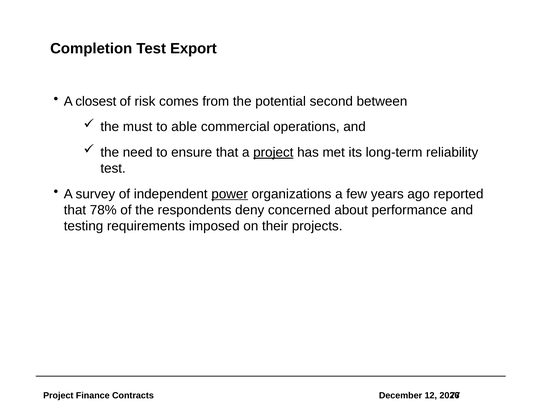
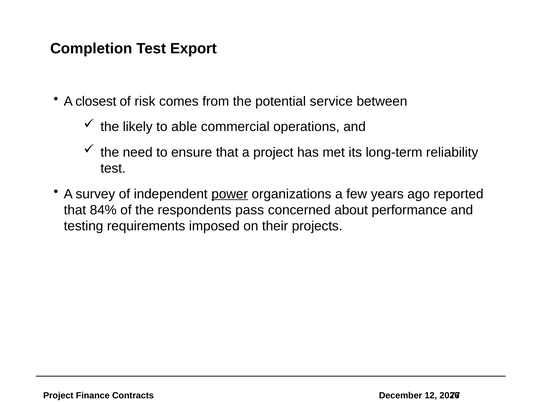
second: second -> service
must: must -> likely
project at (273, 152) underline: present -> none
78%: 78% -> 84%
deny: deny -> pass
